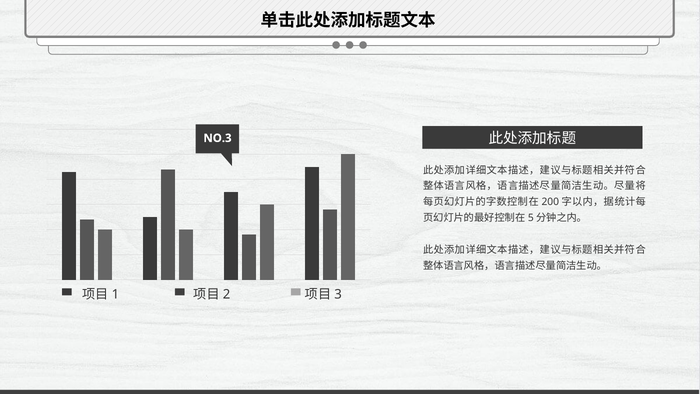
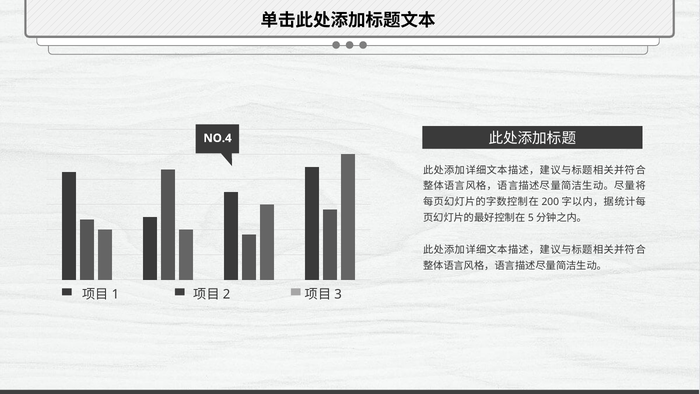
NO.3: NO.3 -> NO.4
